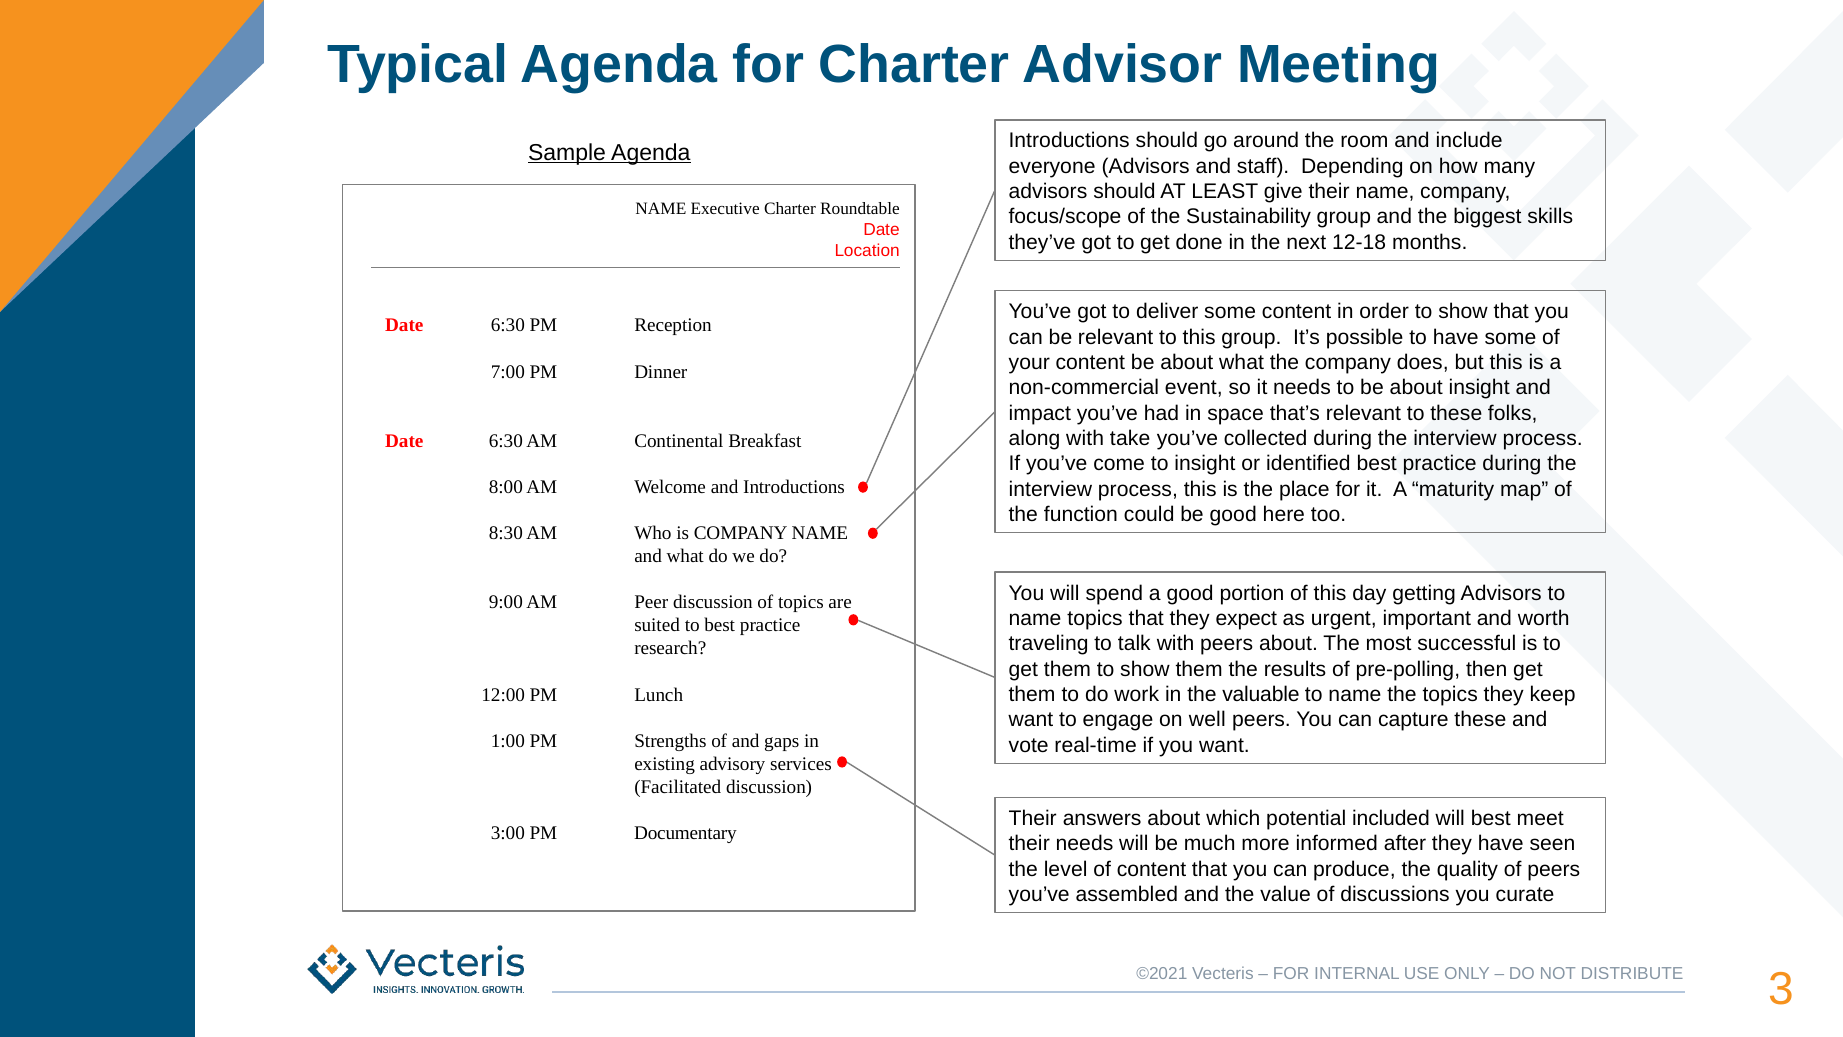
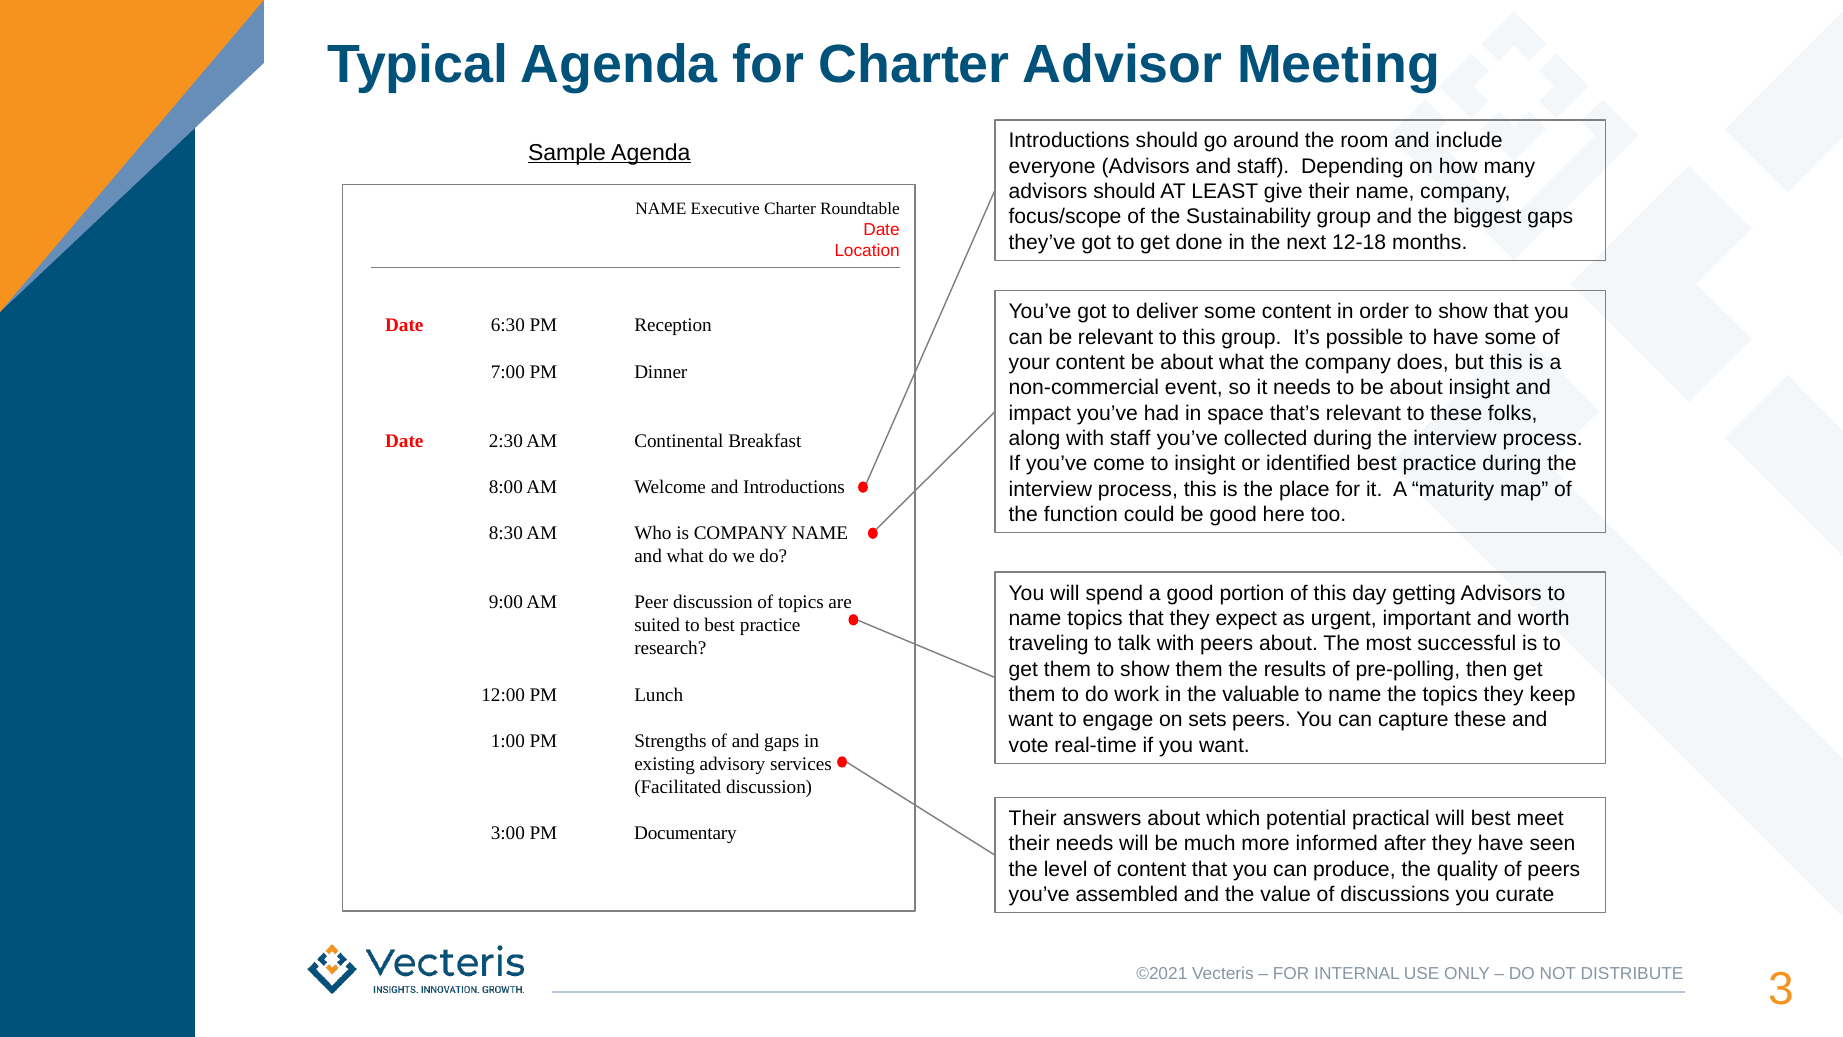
biggest skills: skills -> gaps
with take: take -> staff
6:30 at (506, 441): 6:30 -> 2:30
well: well -> sets
included: included -> practical
